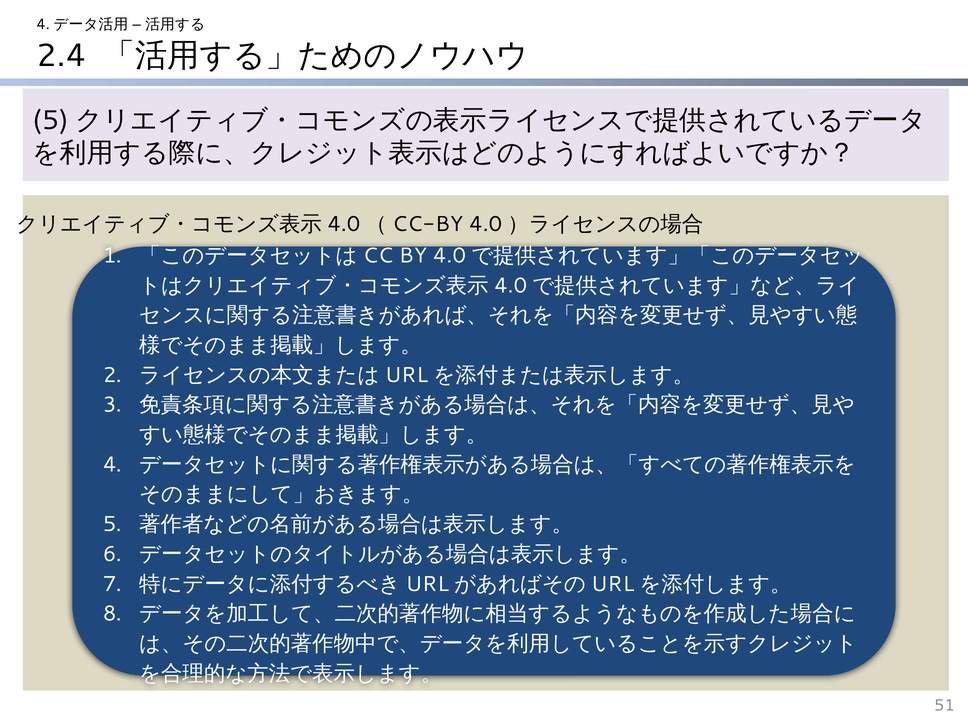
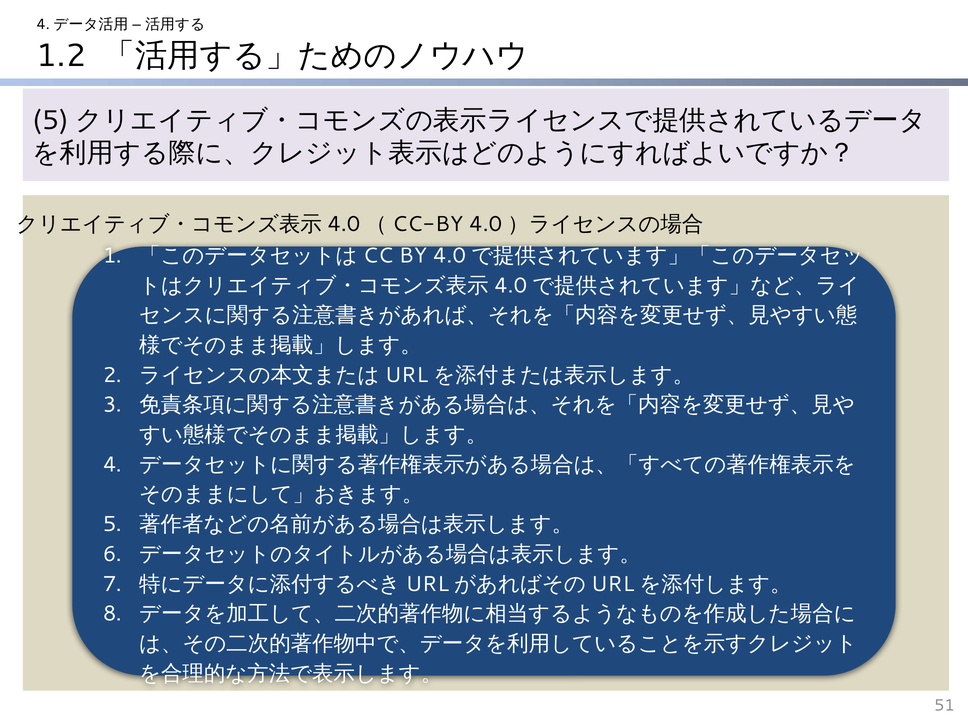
2.4: 2.4 -> 1.2
